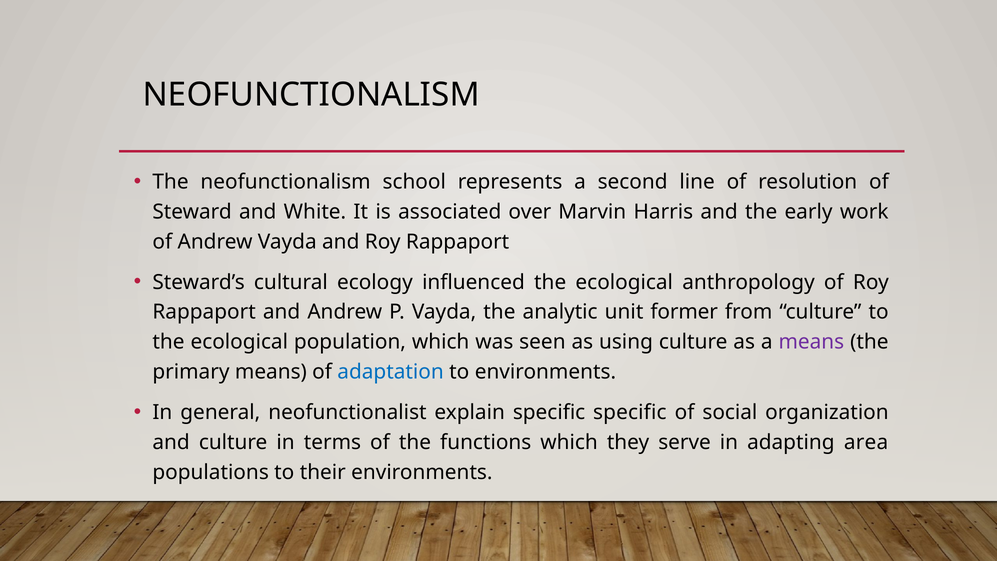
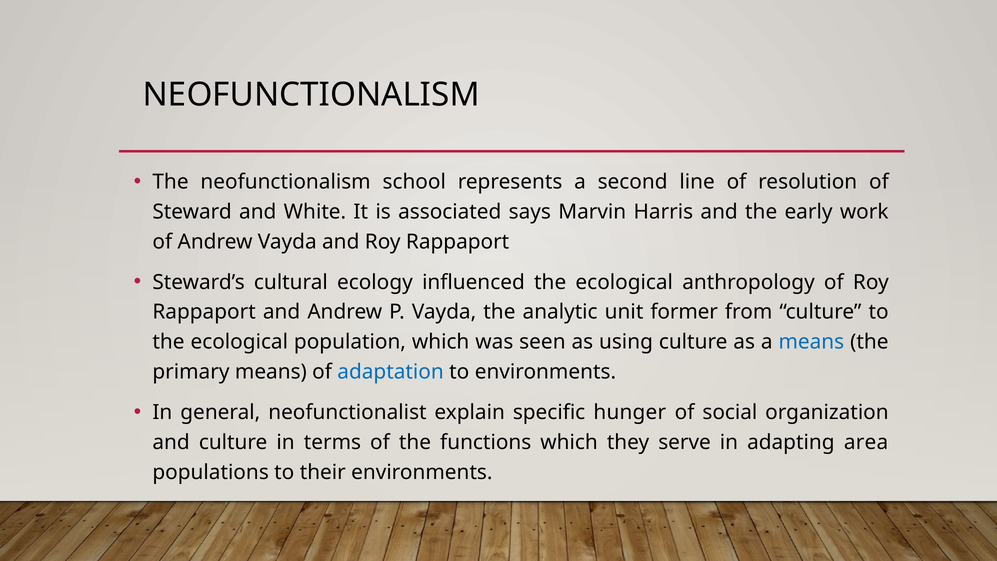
over: over -> says
means at (811, 342) colour: purple -> blue
specific specific: specific -> hunger
